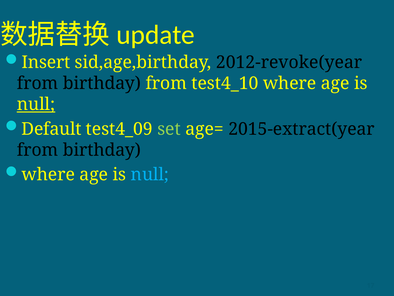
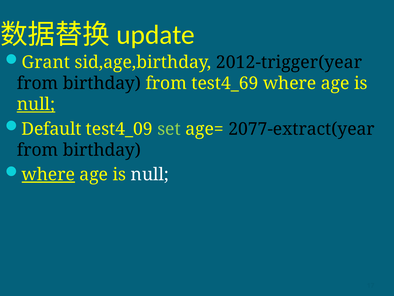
Insert: Insert -> Grant
2012-revoke(year: 2012-revoke(year -> 2012-trigger(year
test4_10: test4_10 -> test4_69
2015-extract(year: 2015-extract(year -> 2077-extract(year
where at (48, 174) underline: none -> present
null at (150, 174) colour: light blue -> white
